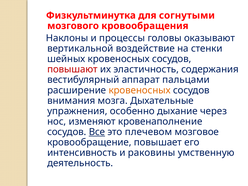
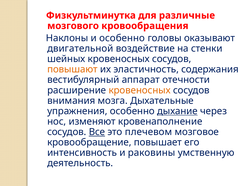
согнутыми: согнутыми -> различные
и процессы: процессы -> особенно
вертикальной: вертикальной -> двигательной
повышают colour: red -> orange
пальцами: пальцами -> отечности
дыхание underline: none -> present
